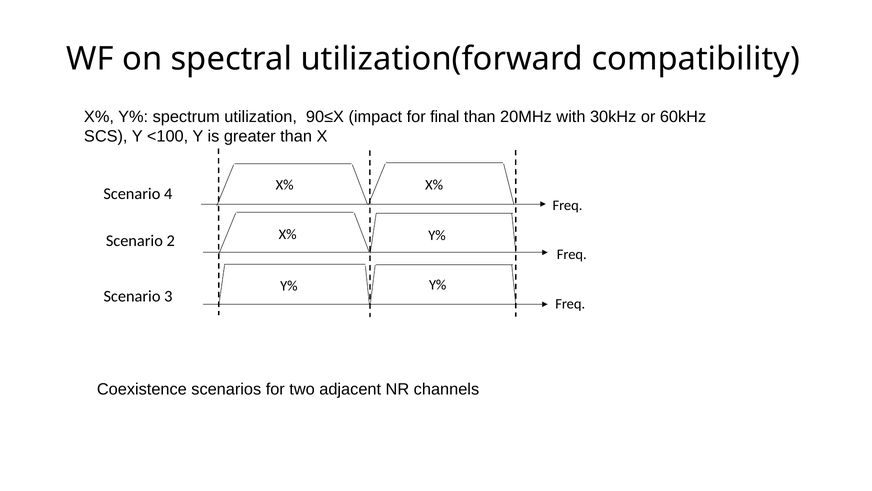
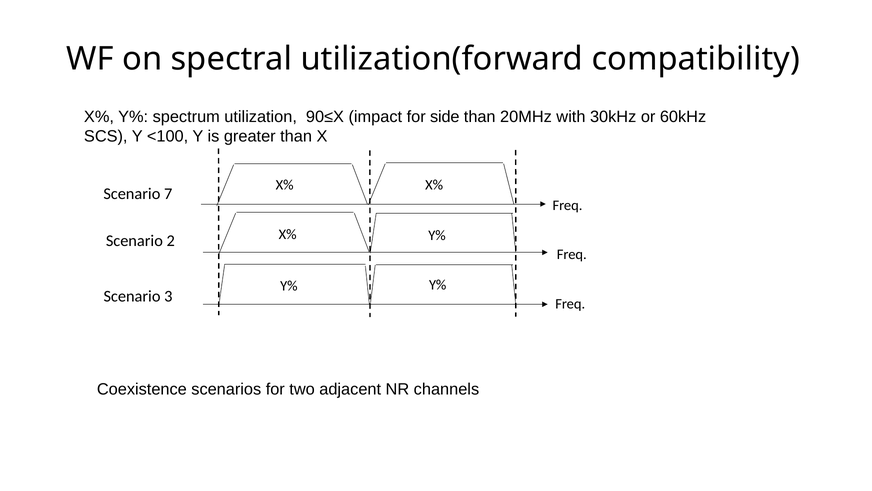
final: final -> side
4: 4 -> 7
